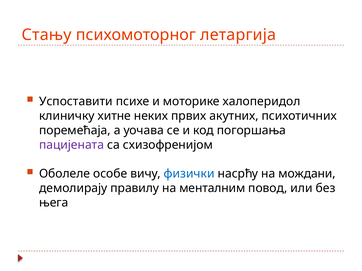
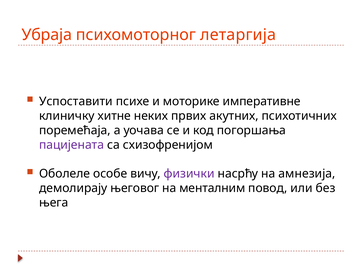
Стању: Стању -> Убраја
халоперидол: халоперидол -> императивне
физички colour: blue -> purple
мождани: мождани -> амнезија
правилу: правилу -> његовог
